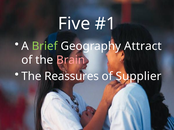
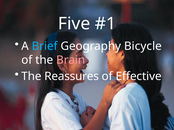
Brief colour: light green -> light blue
Attract: Attract -> Bicycle
Supplier: Supplier -> Effective
